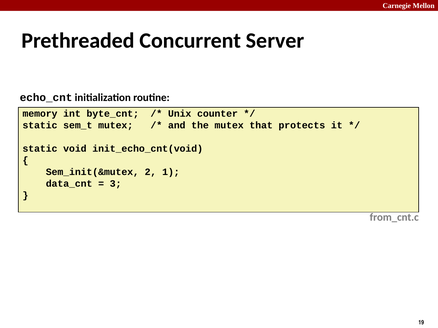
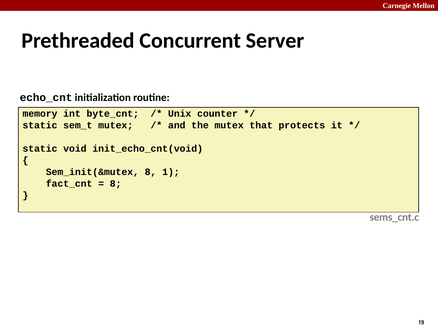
Sem_init(&mutex 2: 2 -> 8
data_cnt: data_cnt -> fact_cnt
3 at (116, 184): 3 -> 8
from_cnt.c: from_cnt.c -> sems_cnt.c
